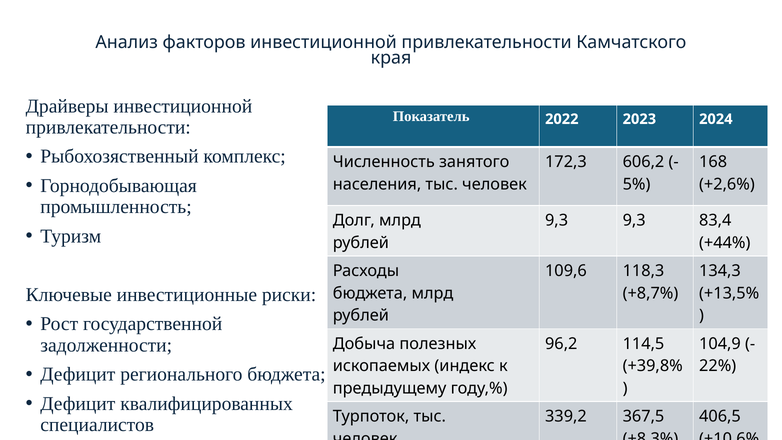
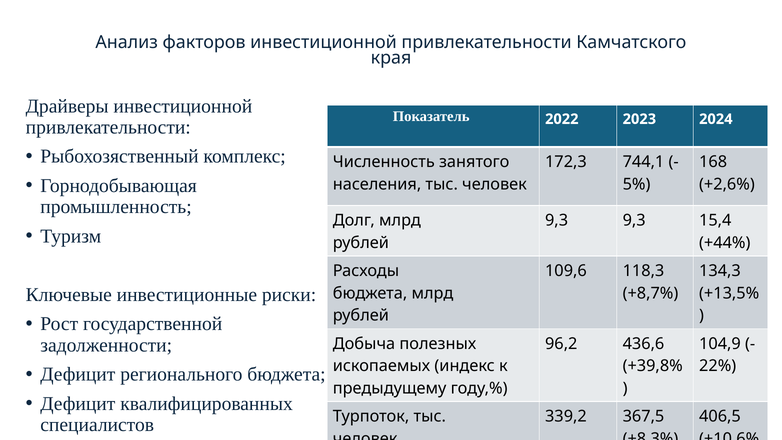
606,2: 606,2 -> 744,1
83,4: 83,4 -> 15,4
114,5: 114,5 -> 436,6
